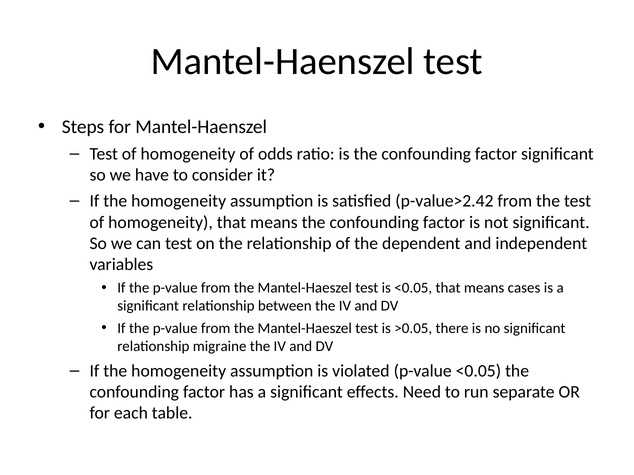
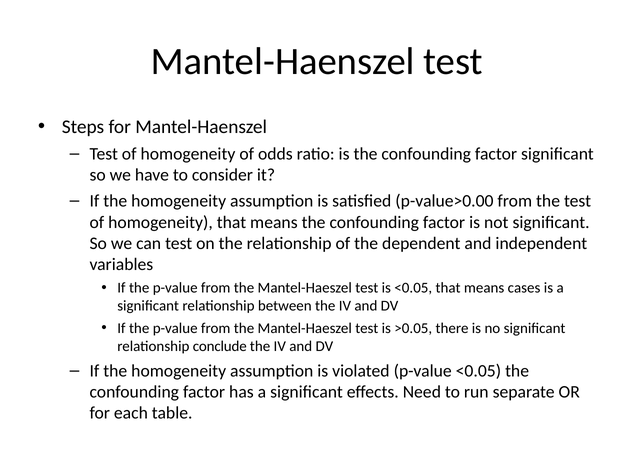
p-value>2.42: p-value>2.42 -> p-value>0.00
migraine: migraine -> conclude
